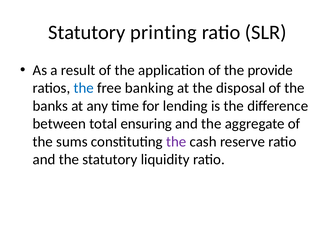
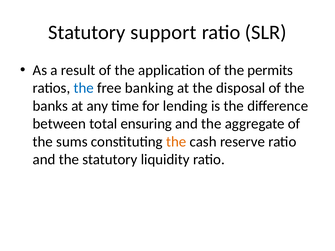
printing: printing -> support
provide: provide -> permits
the at (176, 142) colour: purple -> orange
